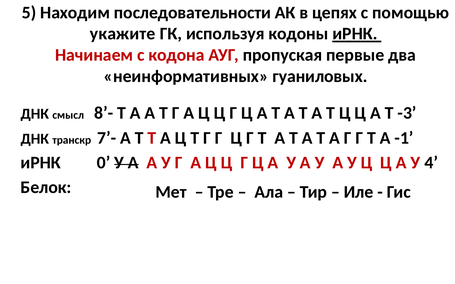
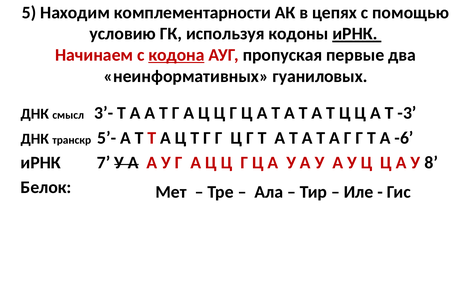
последовательности: последовательности -> комплементарности
укажите: укажите -> условию
кодона underline: none -> present
8’-: 8’- -> 3’-
7’-: 7’- -> 5’-
-1: -1 -> -6
0: 0 -> 7
4: 4 -> 8
